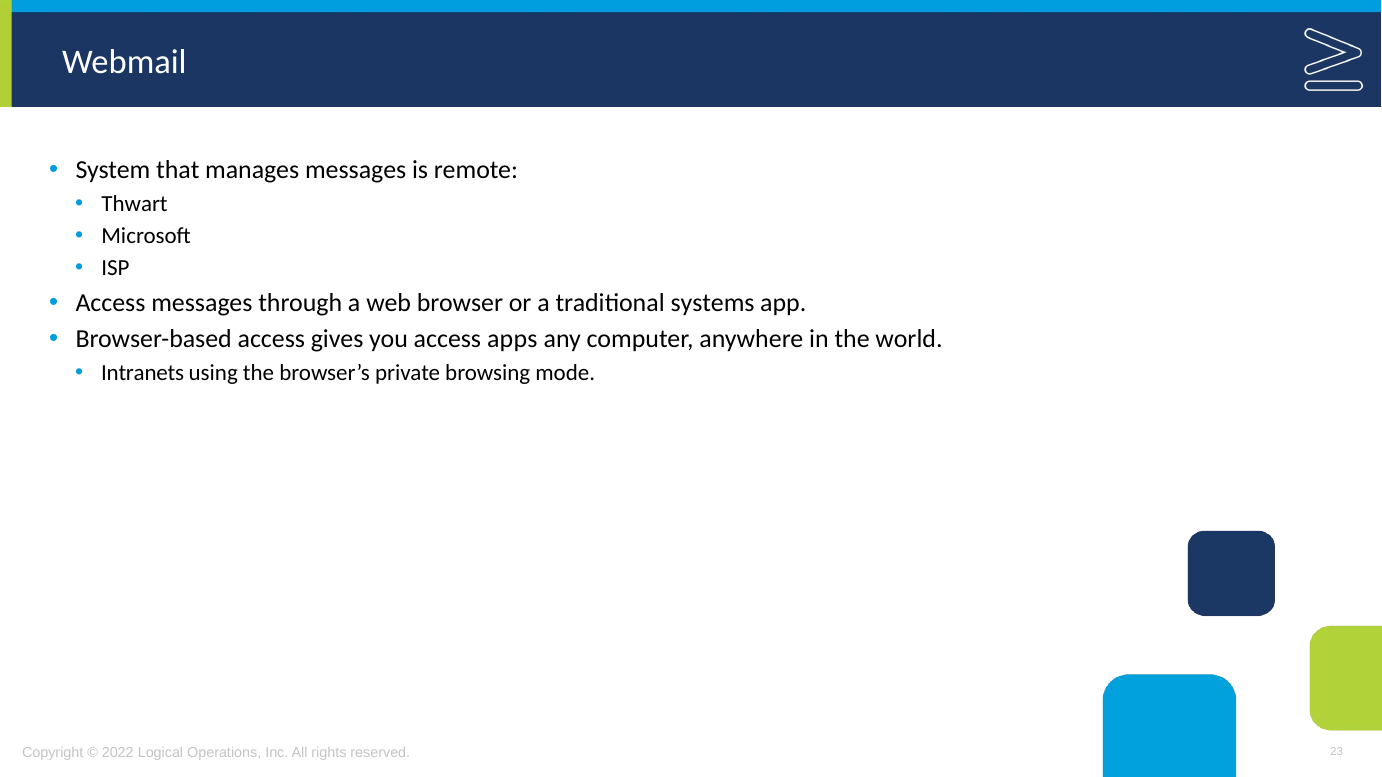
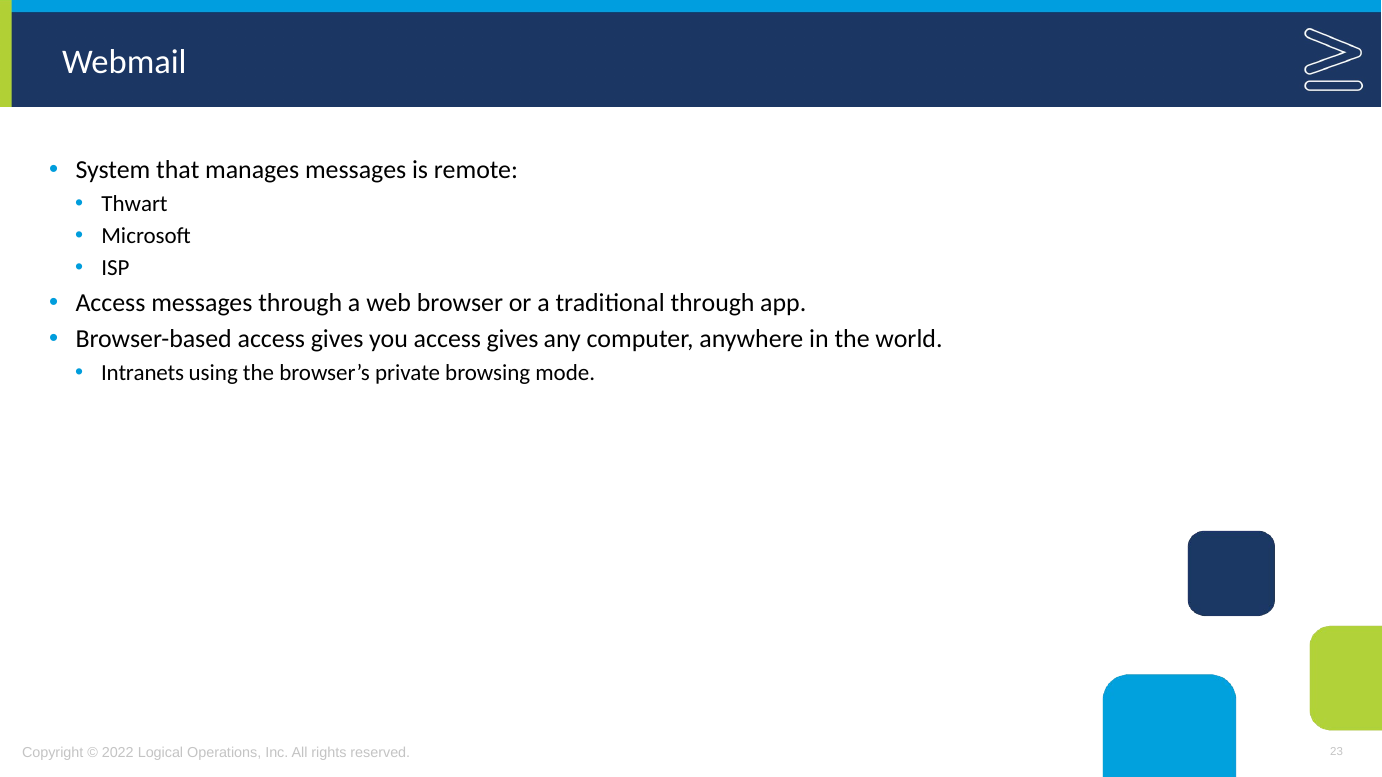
traditional systems: systems -> through
you access apps: apps -> gives
